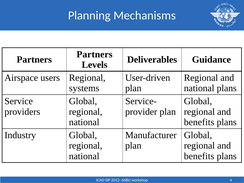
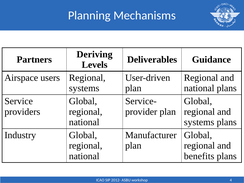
Partners at (95, 54): Partners -> Deriving
benefits at (199, 122): benefits -> systems
